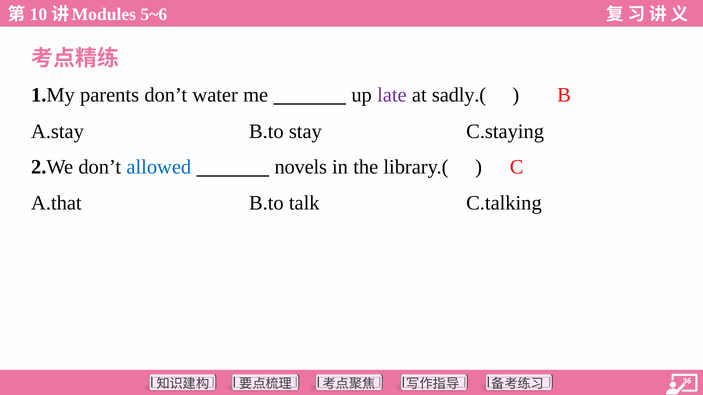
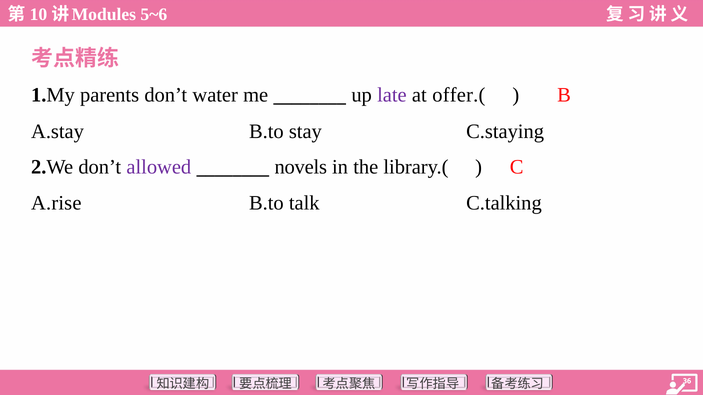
sadly.(: sadly.( -> offer.(
allowed colour: blue -> purple
A.that: A.that -> A.rise
